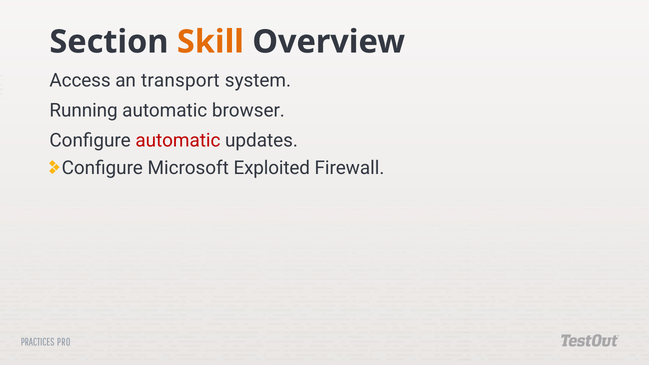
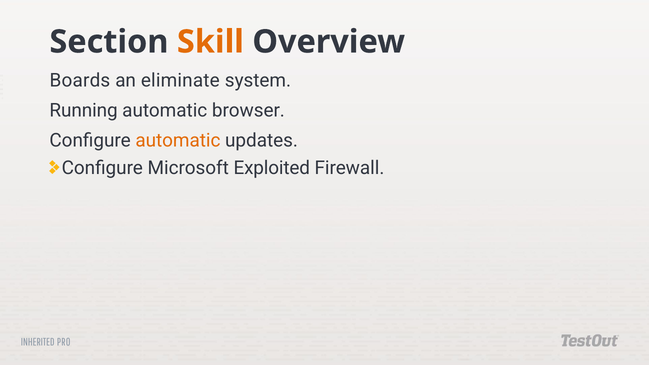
Access: Access -> Boards
transport: transport -> eliminate
automatic at (178, 141) colour: red -> orange
PRACTICES: PRACTICES -> INHERITED
